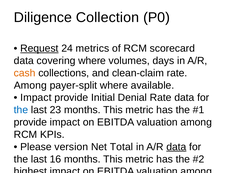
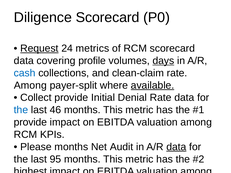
Diligence Collection: Collection -> Scorecard
covering where: where -> profile
days underline: none -> present
cash at (25, 73) colour: orange -> blue
available underline: none -> present
Impact at (36, 98): Impact -> Collect
23: 23 -> 46
Please version: version -> months
Total: Total -> Audit
16: 16 -> 95
